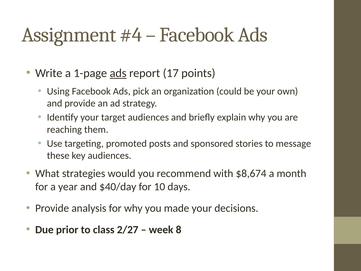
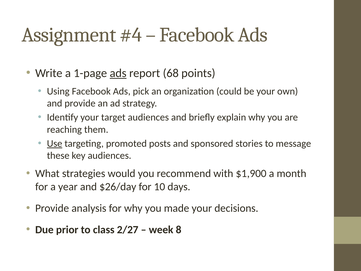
17: 17 -> 68
Use underline: none -> present
$8,674: $8,674 -> $1,900
$40/day: $40/day -> $26/day
